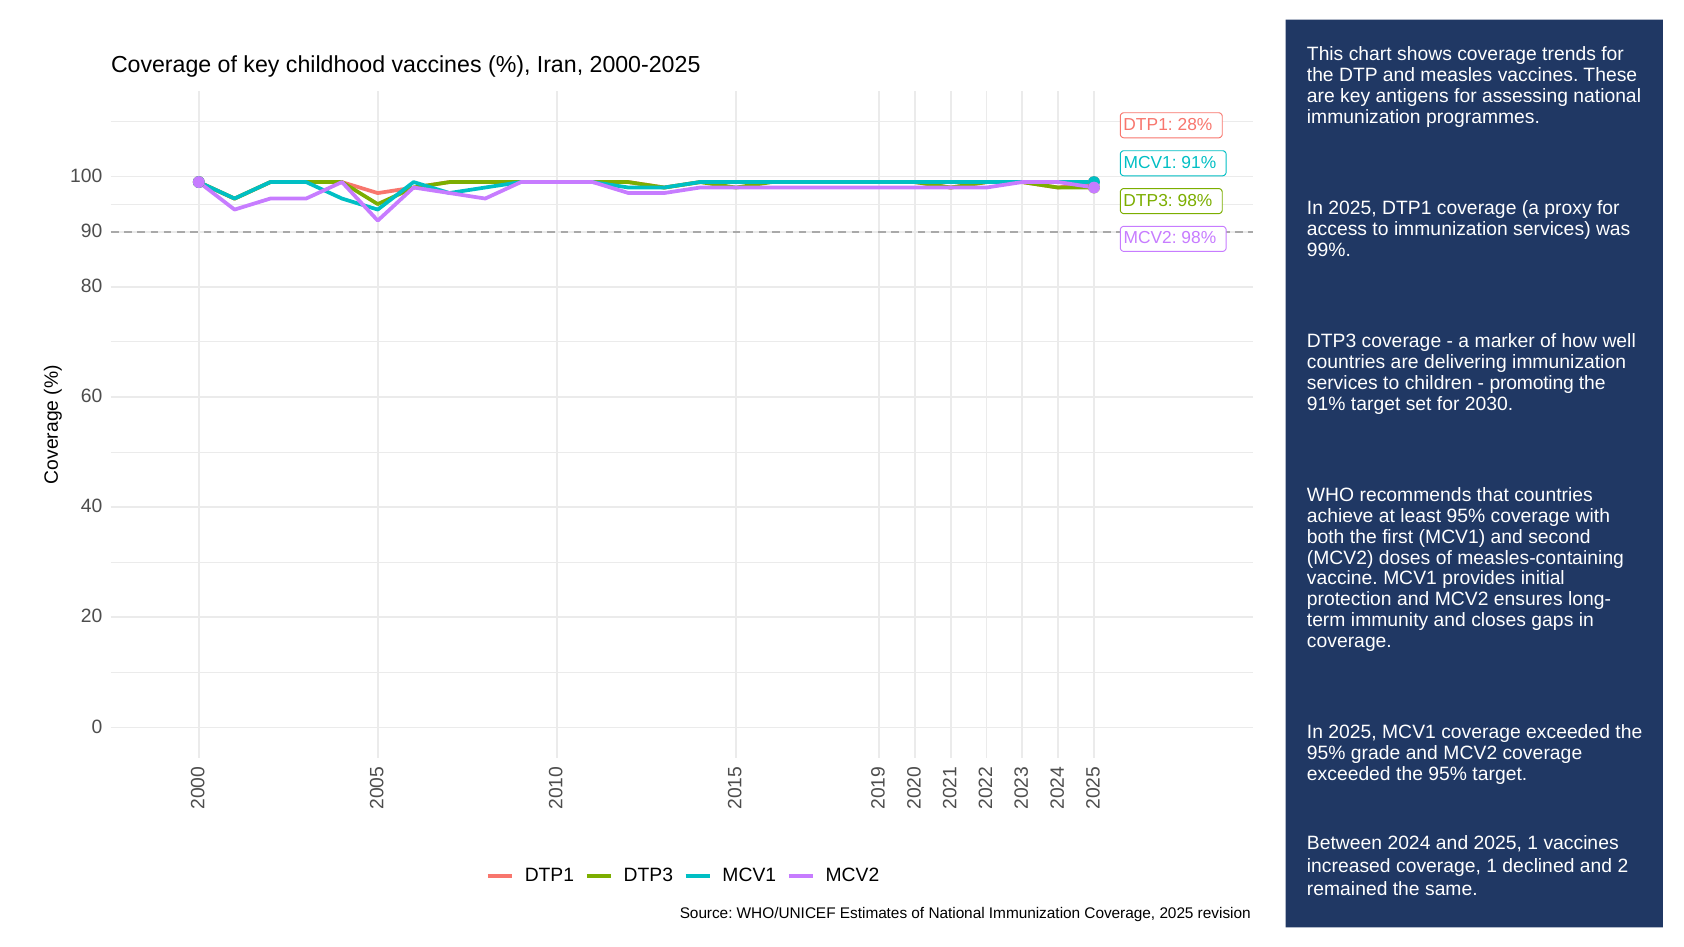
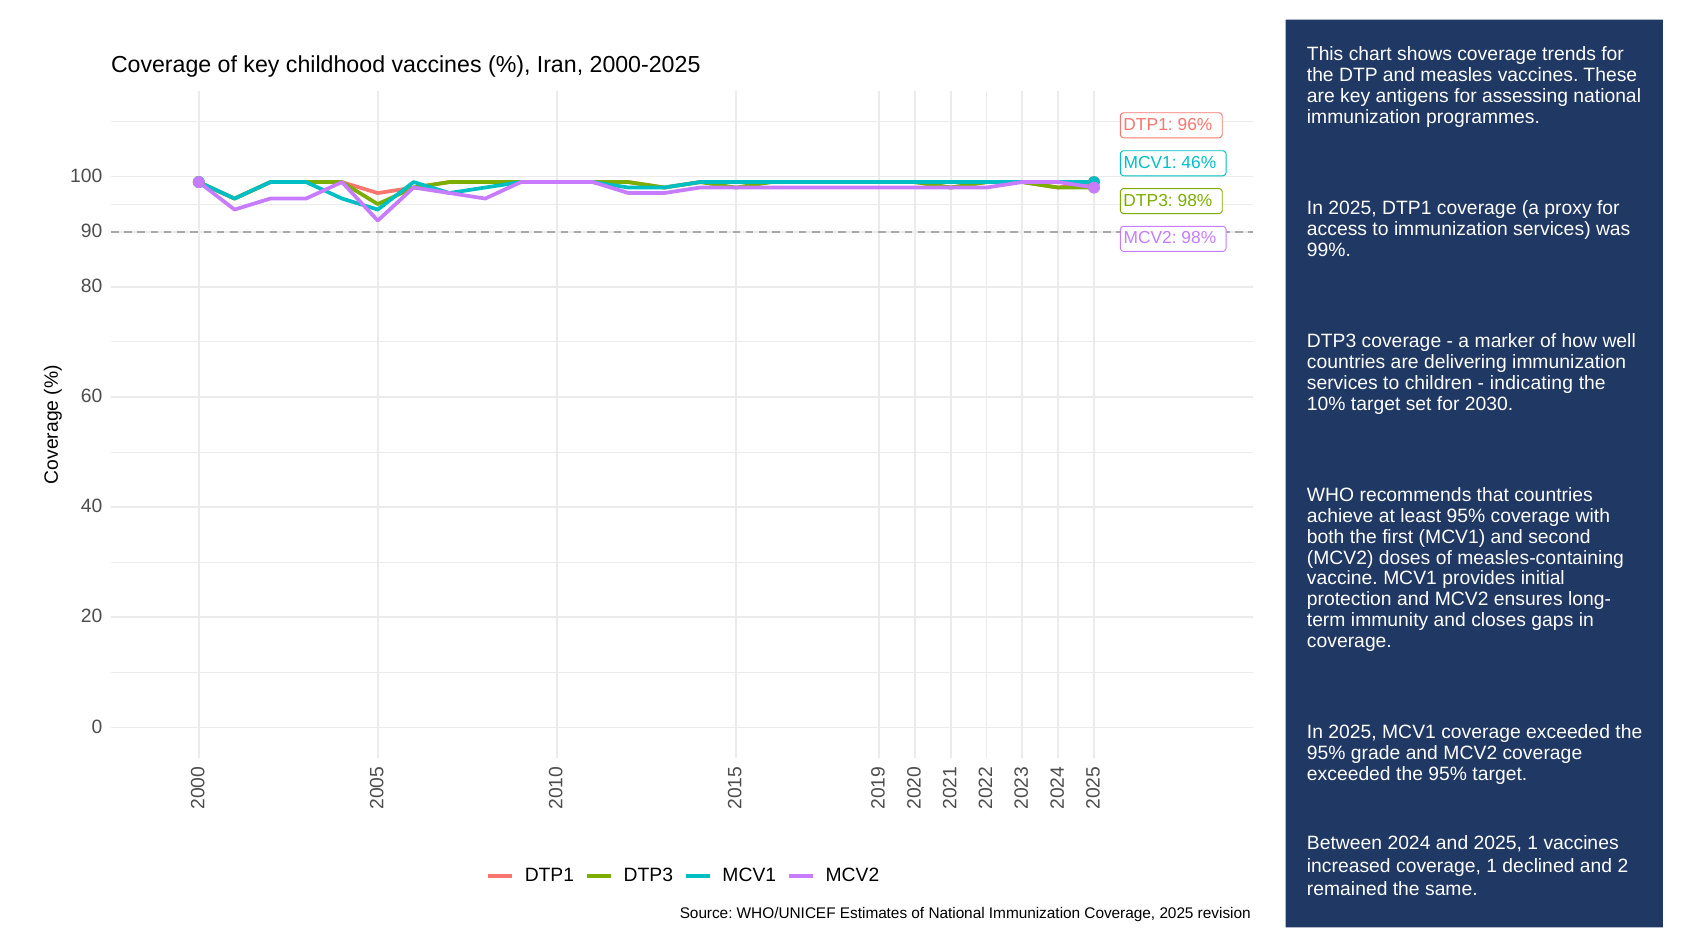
28%: 28% -> 96%
MCV1 91%: 91% -> 46%
promoting: promoting -> indicating
91% at (1326, 404): 91% -> 10%
